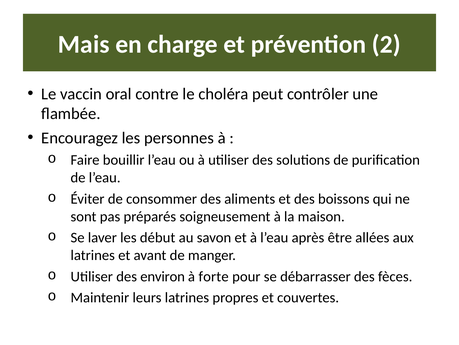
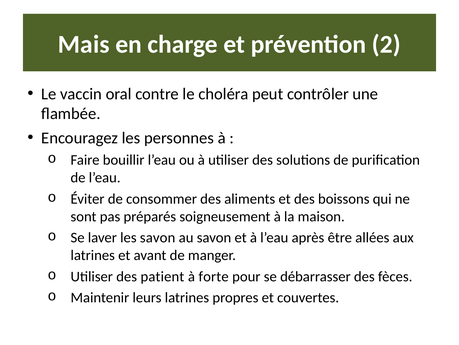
les début: début -> savon
environ: environ -> patient
